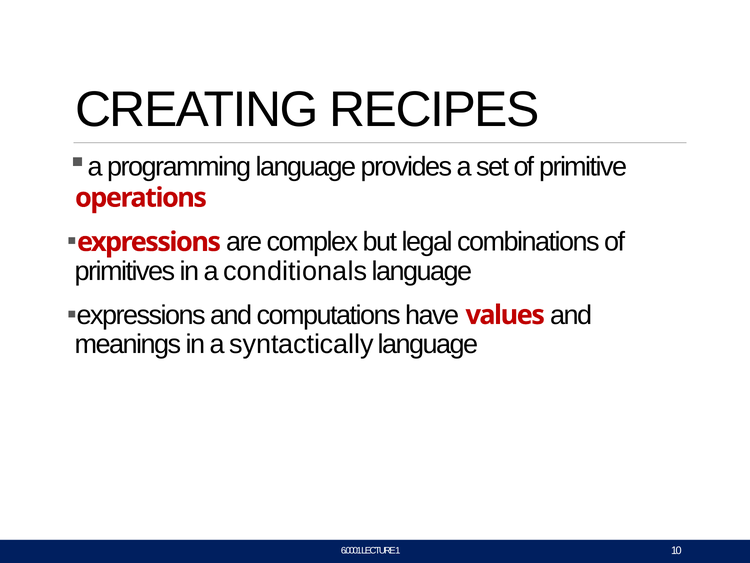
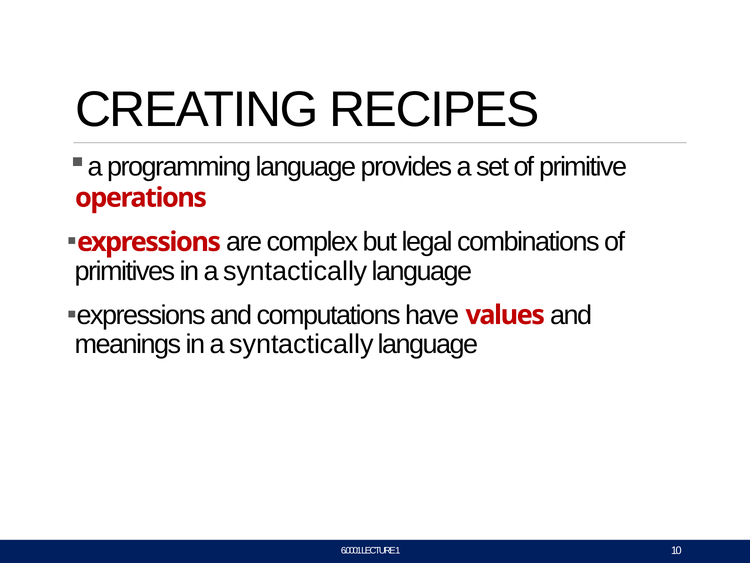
primitives in a conditionals: conditionals -> syntactically
